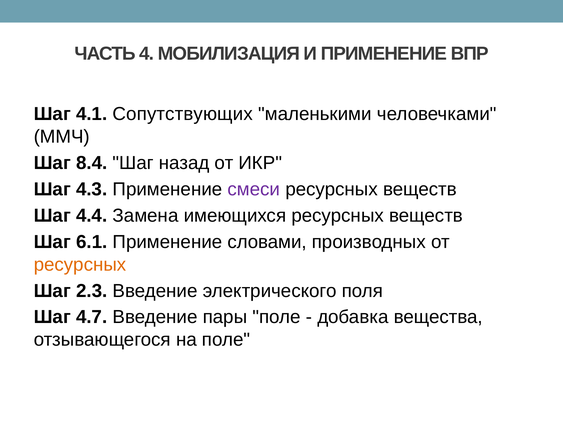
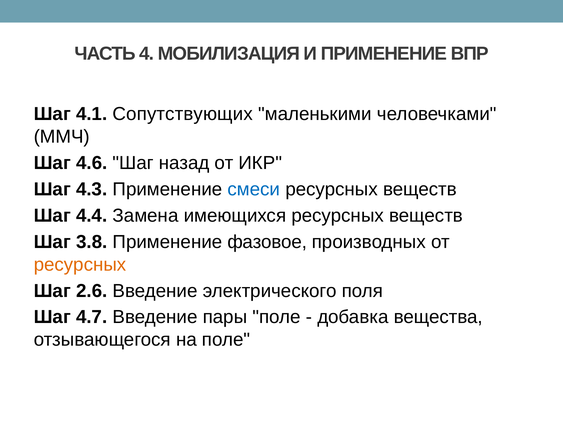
8.4: 8.4 -> 4.6
смеси colour: purple -> blue
6.1: 6.1 -> 3.8
словами: словами -> фазовое
2.3: 2.3 -> 2.6
